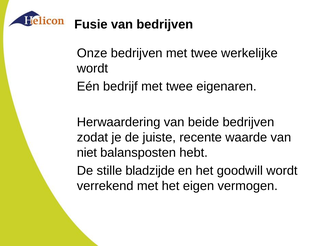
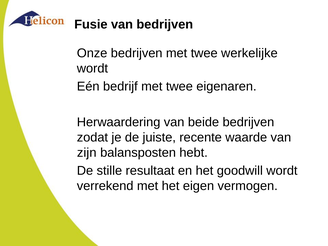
niet: niet -> zijn
bladzijde: bladzijde -> resultaat
